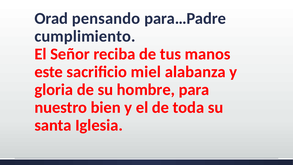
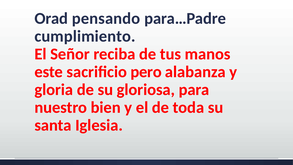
miel: miel -> pero
hombre: hombre -> gloriosa
